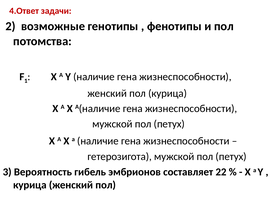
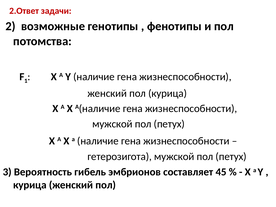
4.Ответ: 4.Ответ -> 2.Ответ
22: 22 -> 45
